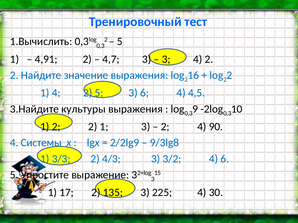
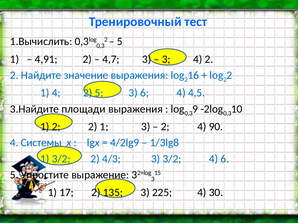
культуры: культуры -> площади
2/2lg9: 2/2lg9 -> 4/2lg9
9/3lg8: 9/3lg8 -> 1/3lg8
1 3/3: 3/3 -> 3/2
